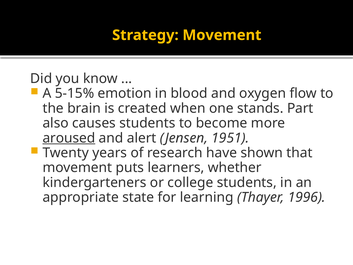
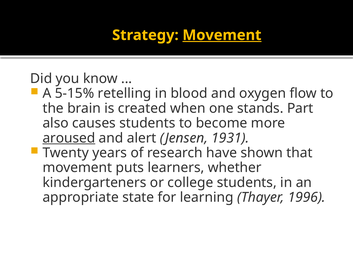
Movement at (222, 35) underline: none -> present
emotion: emotion -> retelling
1951: 1951 -> 1931
